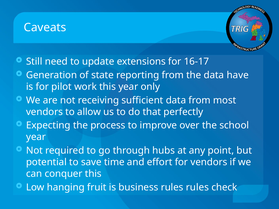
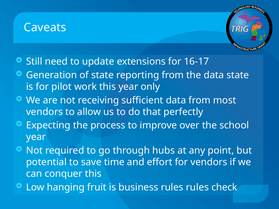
data have: have -> state
